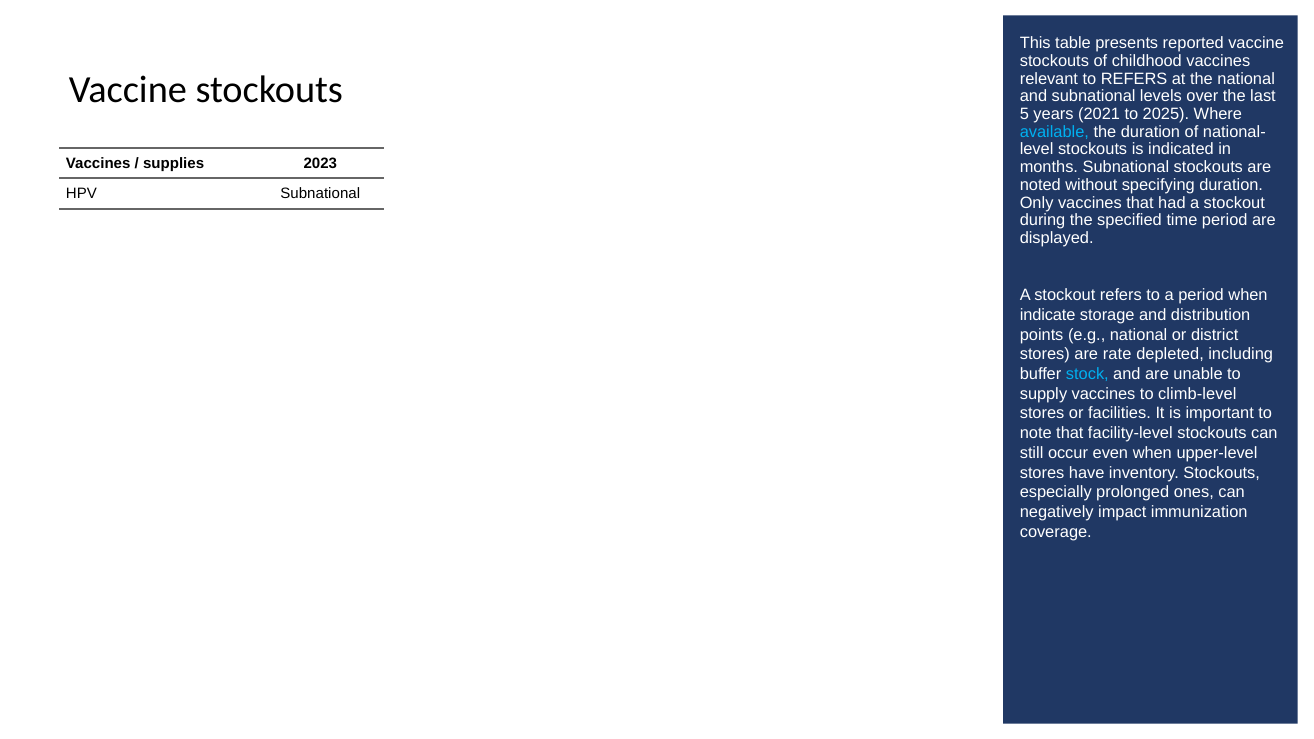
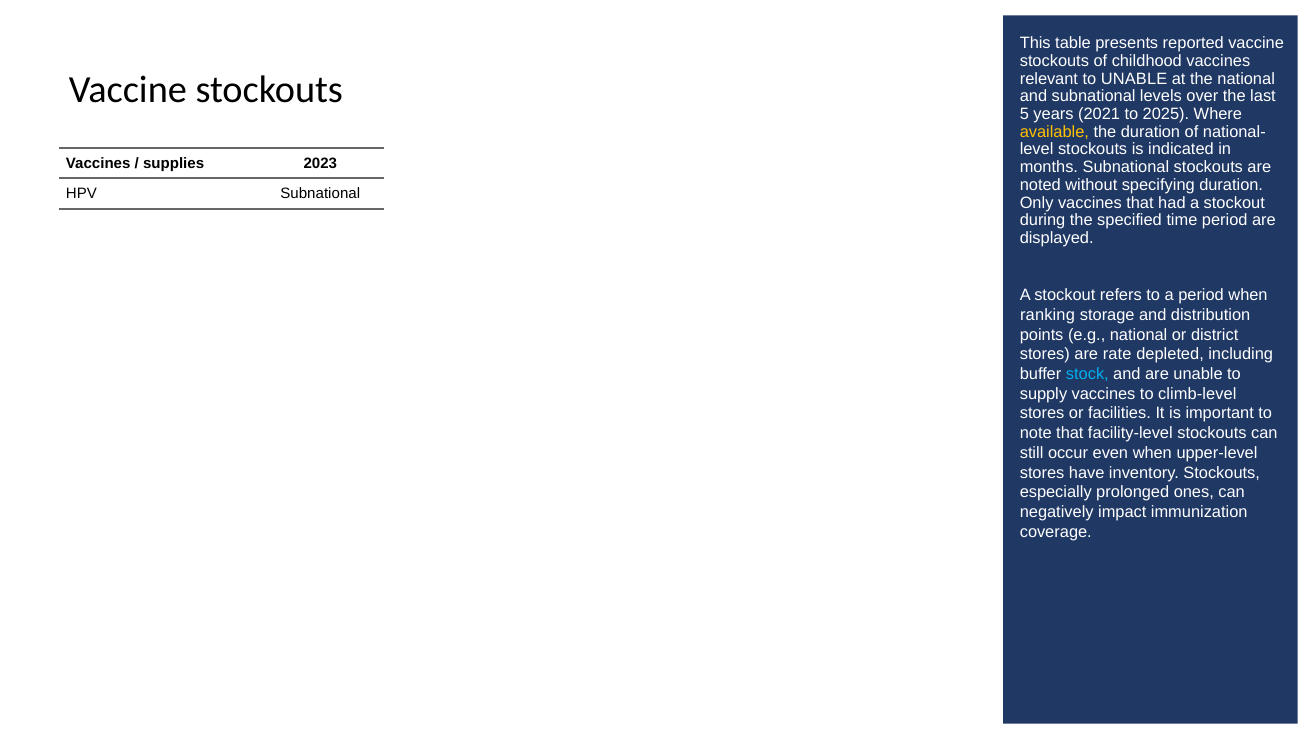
to REFERS: REFERS -> UNABLE
available colour: light blue -> yellow
indicate: indicate -> ranking
